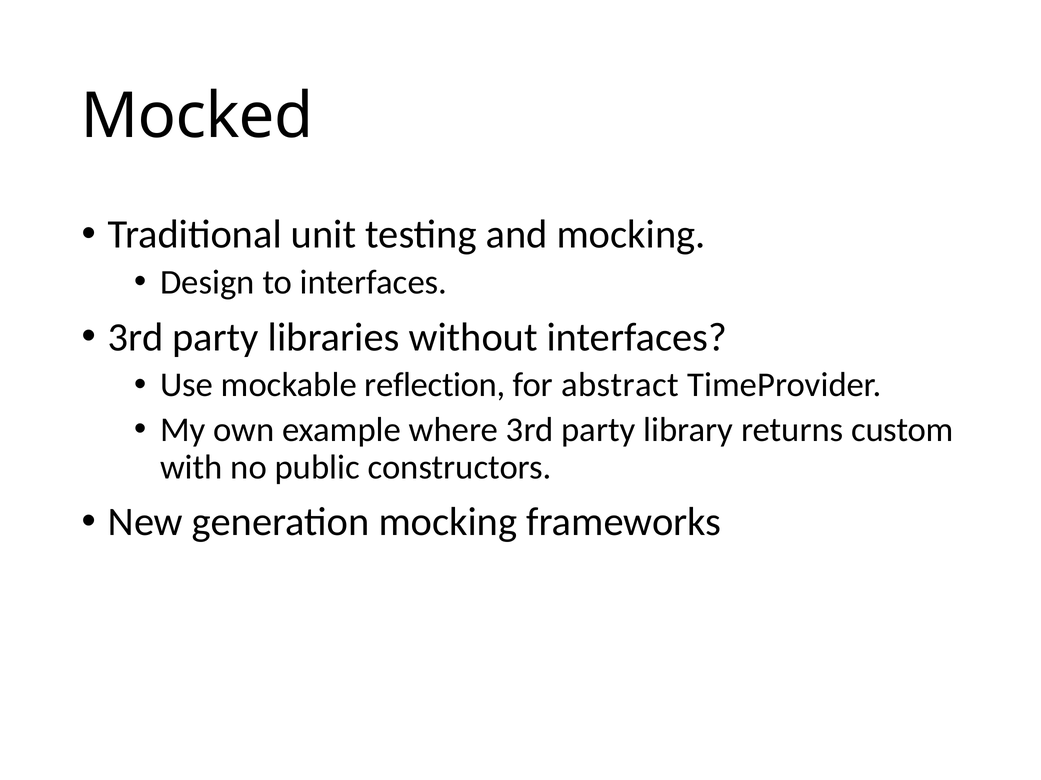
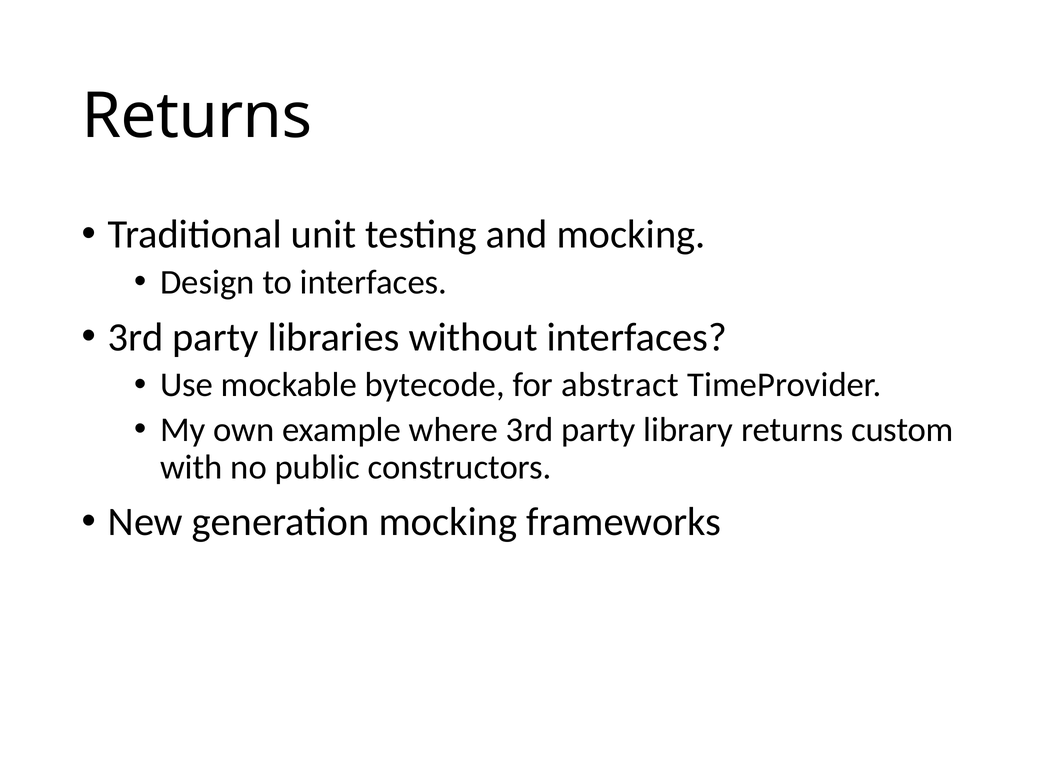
Mocked at (197, 117): Mocked -> Returns
reflection: reflection -> bytecode
